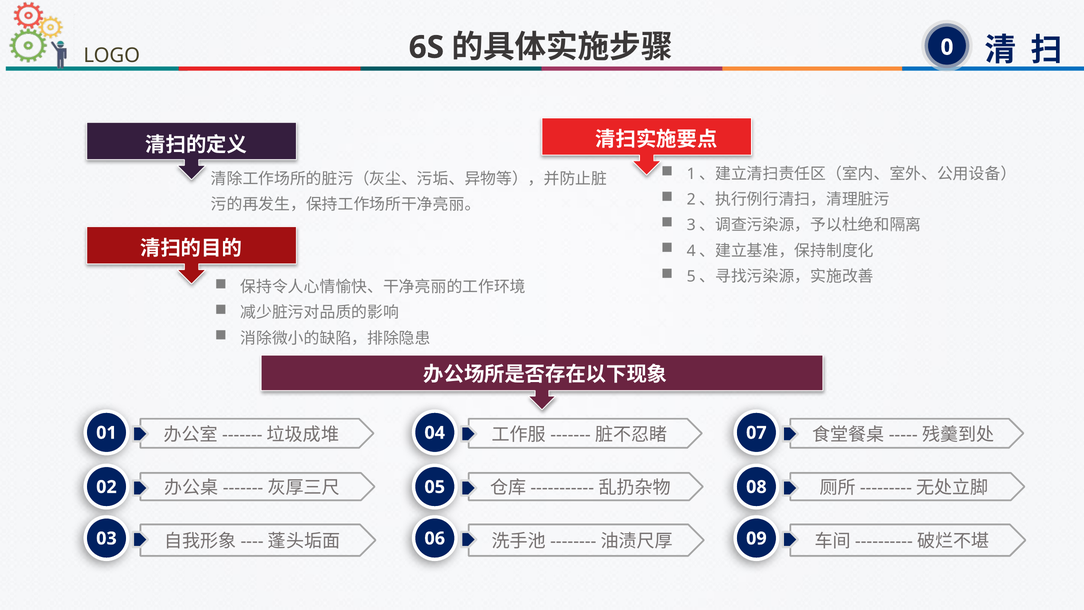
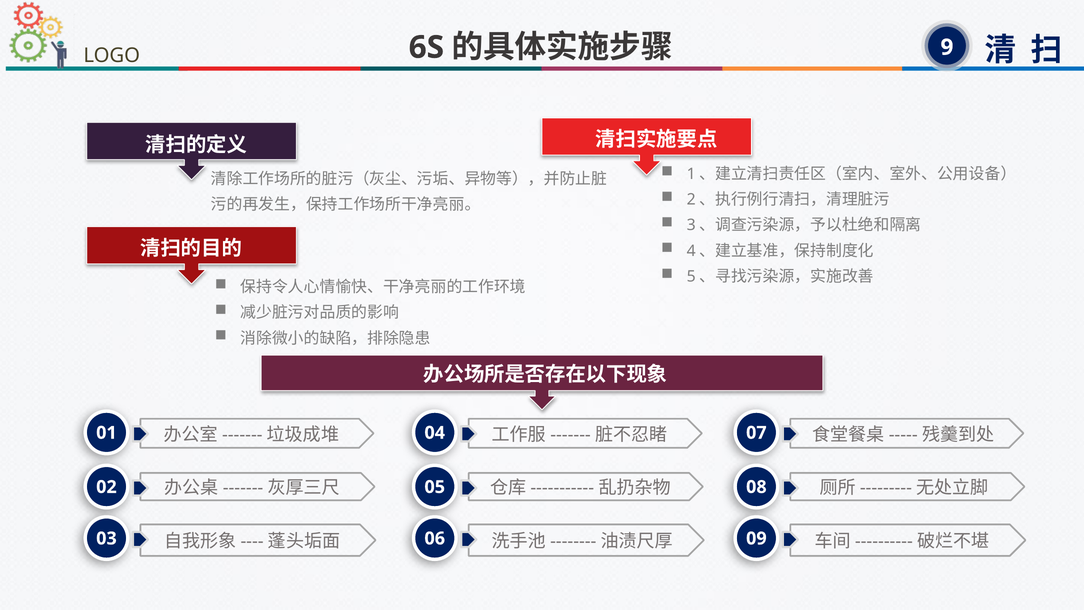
0: 0 -> 9
